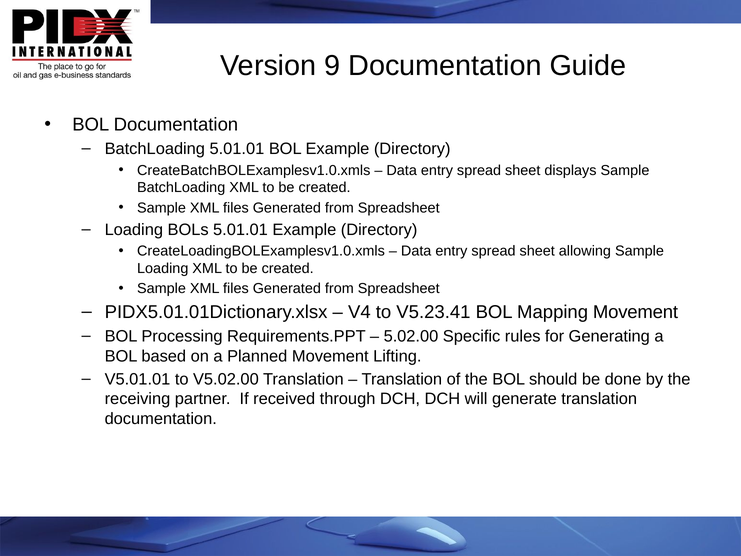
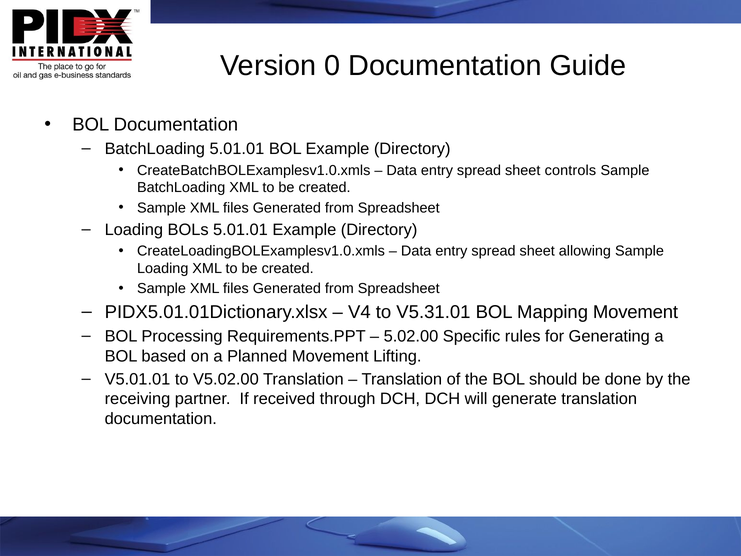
9: 9 -> 0
displays: displays -> controls
V5.23.41: V5.23.41 -> V5.31.01
